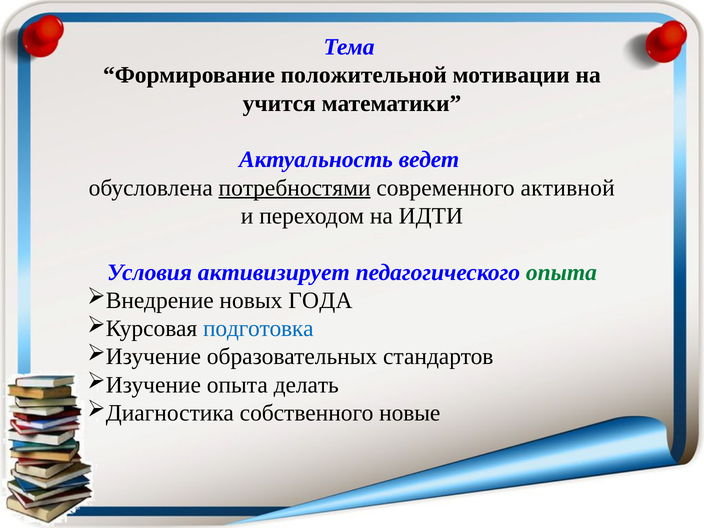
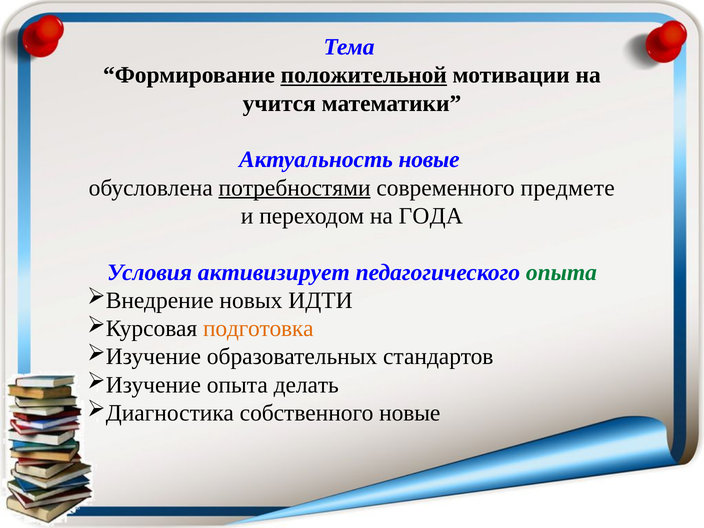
положительной underline: none -> present
Актуальность ведет: ведет -> новые
активной: активной -> предмете
ИДТИ: ИДТИ -> ГОДА
ГОДА: ГОДА -> ИДТИ
подготовка colour: blue -> orange
